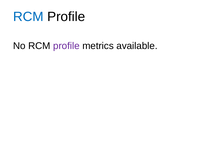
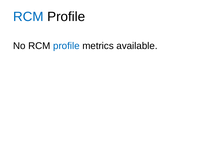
profile at (66, 46) colour: purple -> blue
